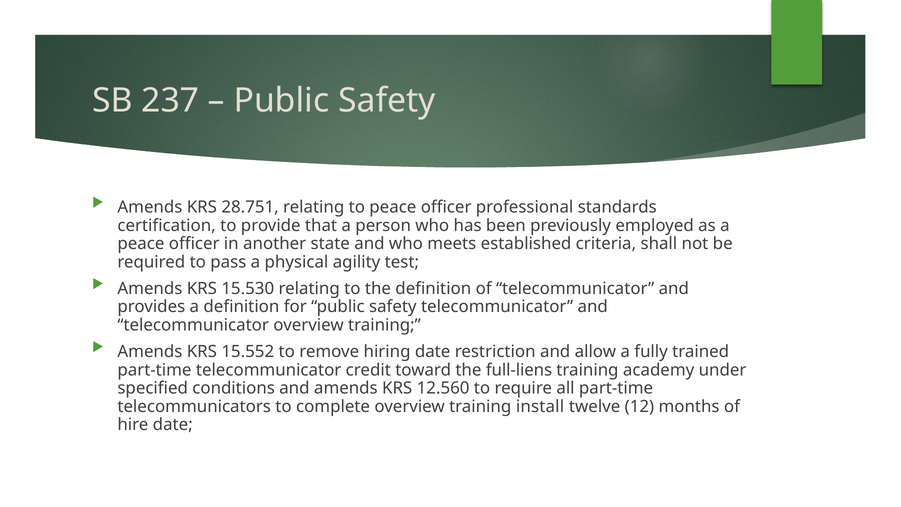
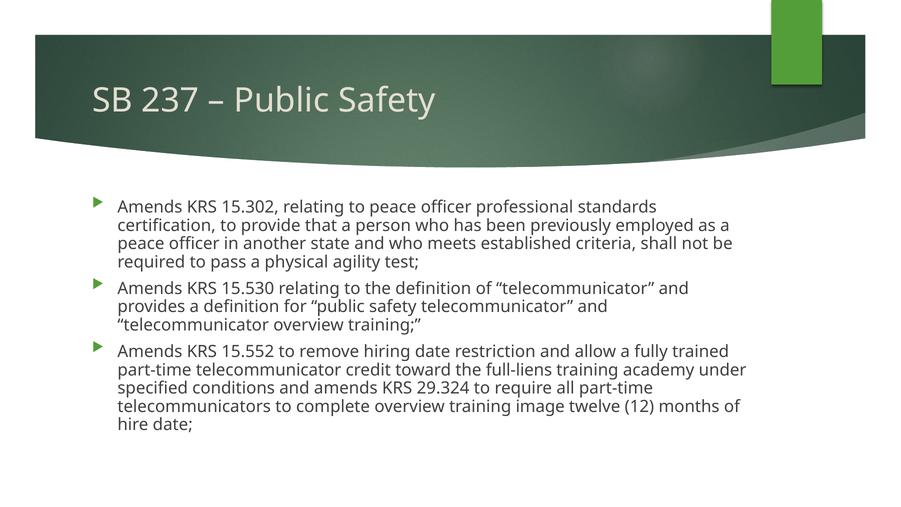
28.751: 28.751 -> 15.302
12.560: 12.560 -> 29.324
install: install -> image
